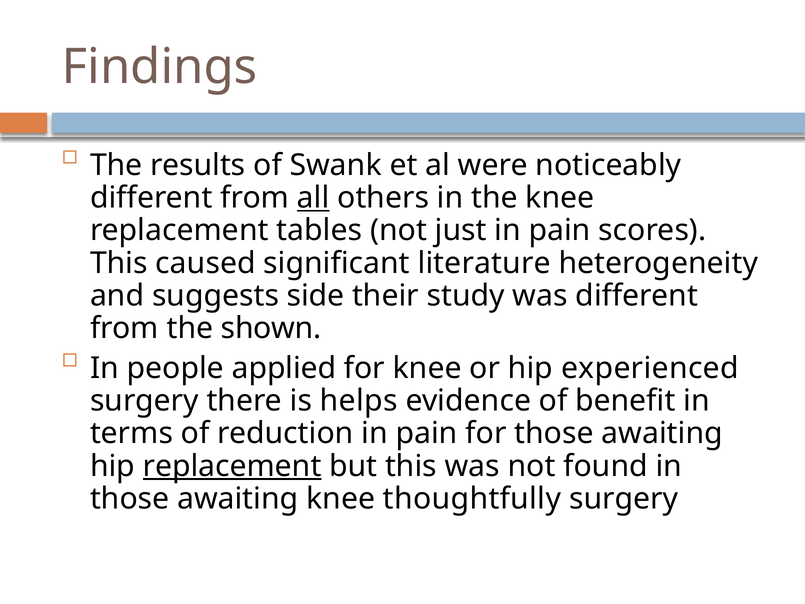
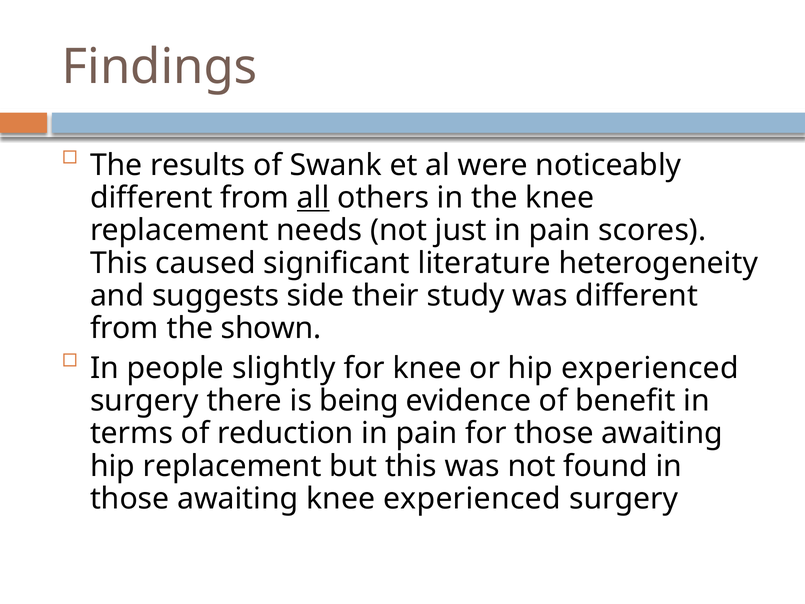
tables: tables -> needs
applied: applied -> slightly
helps: helps -> being
replacement at (232, 466) underline: present -> none
knee thoughtfully: thoughtfully -> experienced
